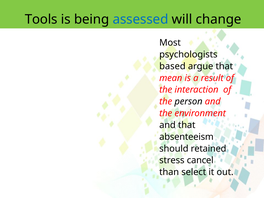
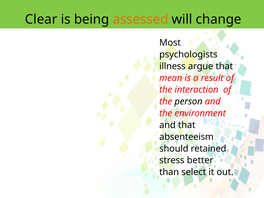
Tools: Tools -> Clear
assessed colour: blue -> orange
based: based -> illness
cancel: cancel -> better
